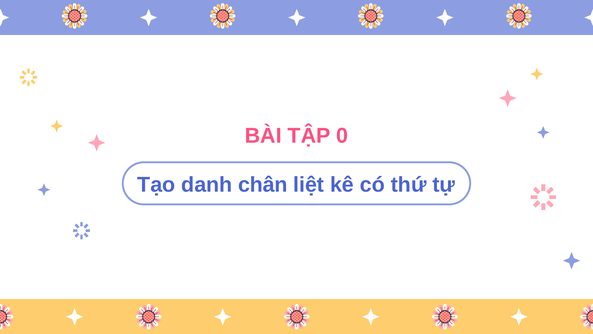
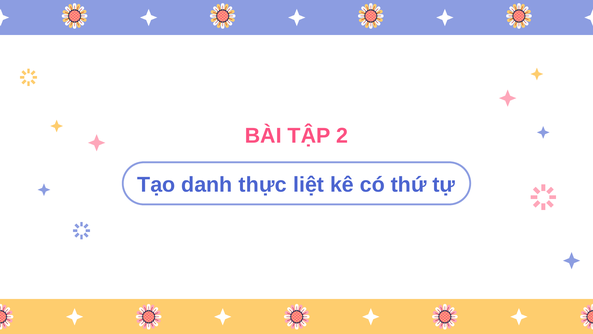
0: 0 -> 2
chân: chân -> thực
